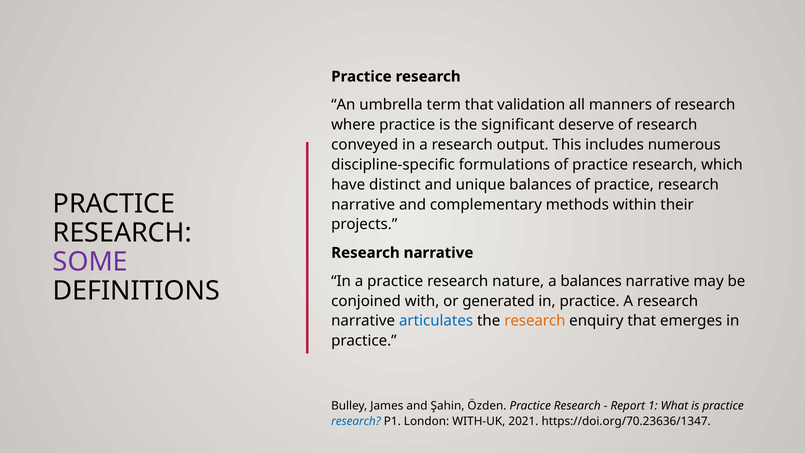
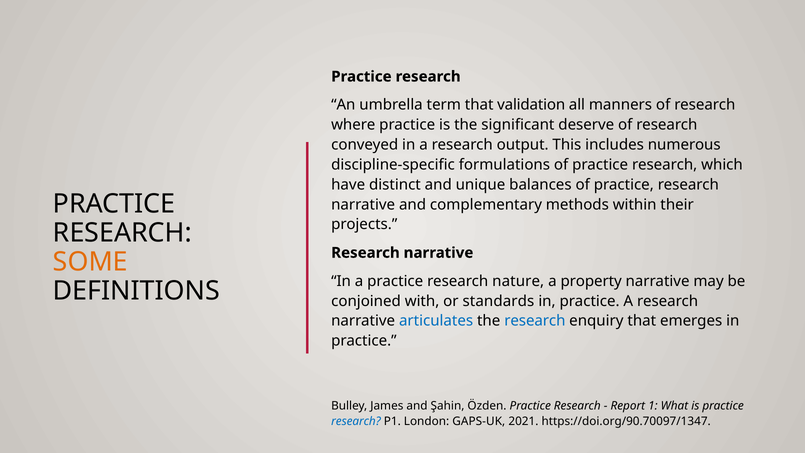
SOME colour: purple -> orange
a balances: balances -> property
generated: generated -> standards
research at (535, 321) colour: orange -> blue
WITH-UK: WITH-UK -> GAPS-UK
https://doi.org/70.23636/1347: https://doi.org/70.23636/1347 -> https://doi.org/90.70097/1347
